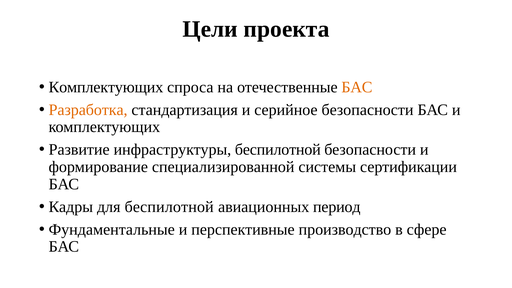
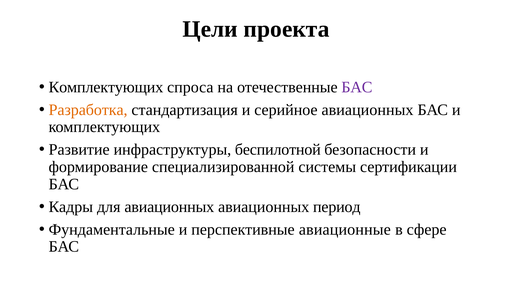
БАС at (357, 87) colour: orange -> purple
серийное безопасности: безопасности -> авиационных
для беспилотной: беспилотной -> авиационных
производство: производство -> авиационные
